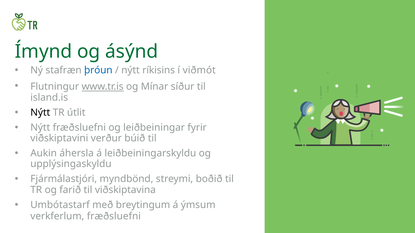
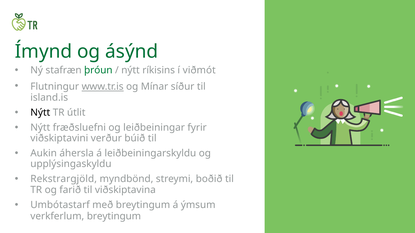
þróun colour: blue -> green
Fjármálastjóri: Fjármálastjóri -> Rekstrargjöld
verkferlum fræðsluefni: fræðsluefni -> breytingum
